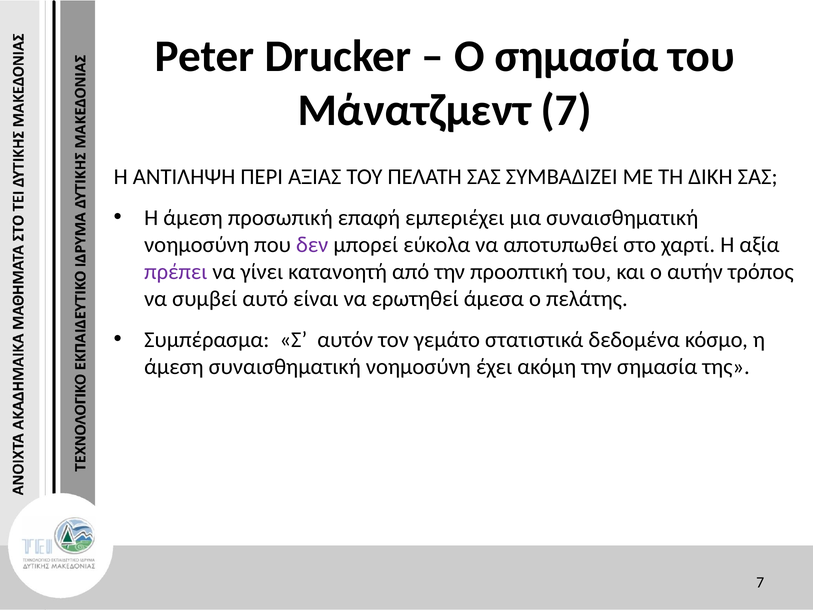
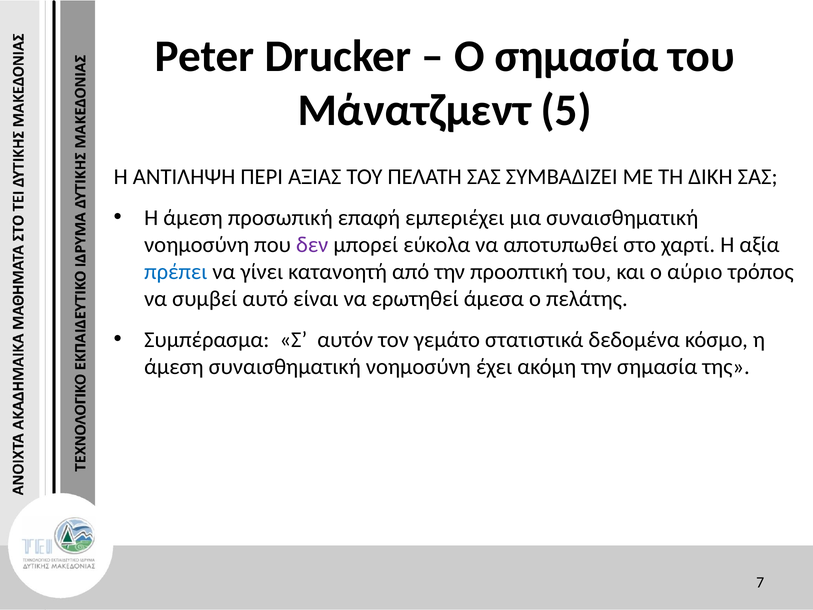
Μάνατζμεντ 7: 7 -> 5
πρέπει colour: purple -> blue
αυτήν: αυτήν -> αύριο
